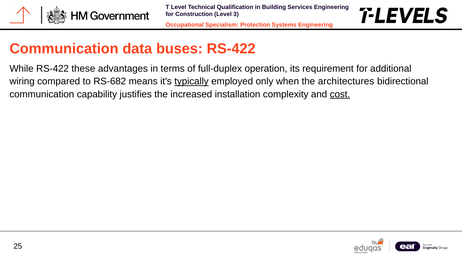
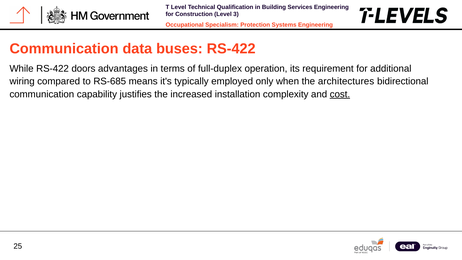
these: these -> doors
RS-682: RS-682 -> RS-685
typically underline: present -> none
